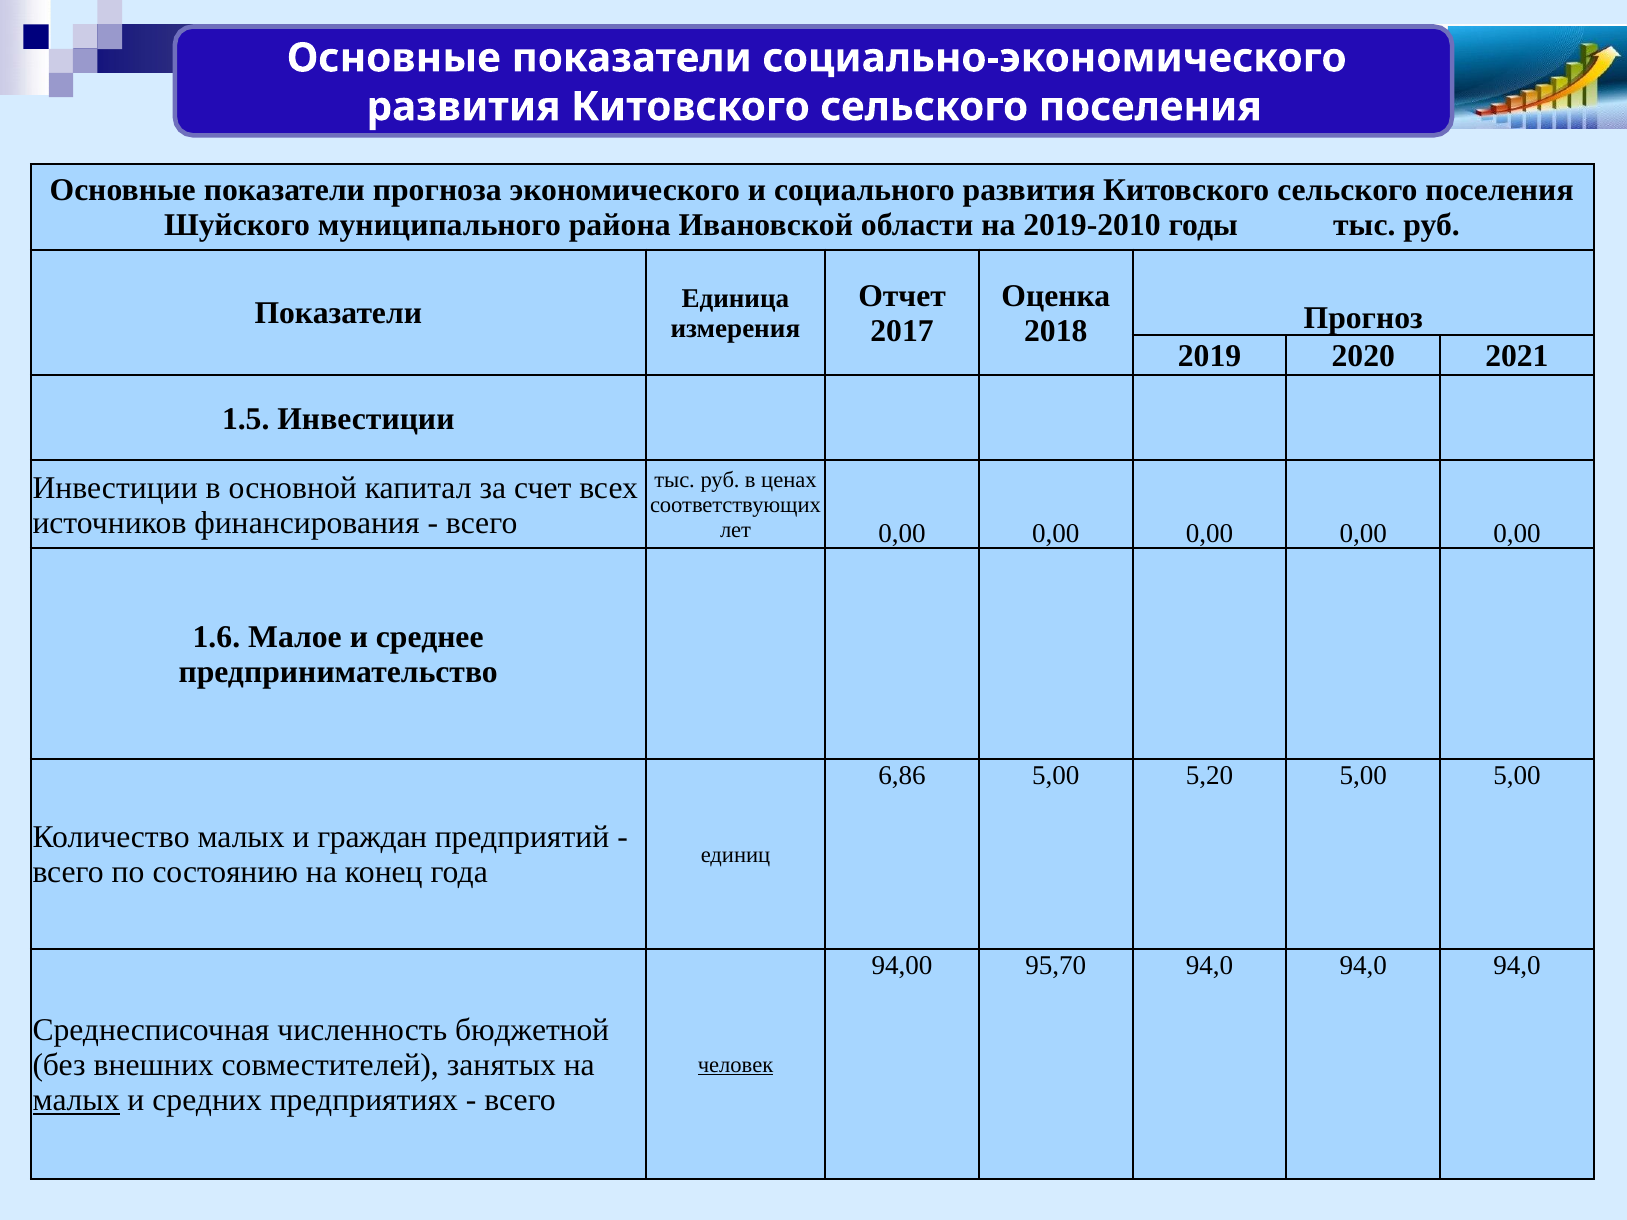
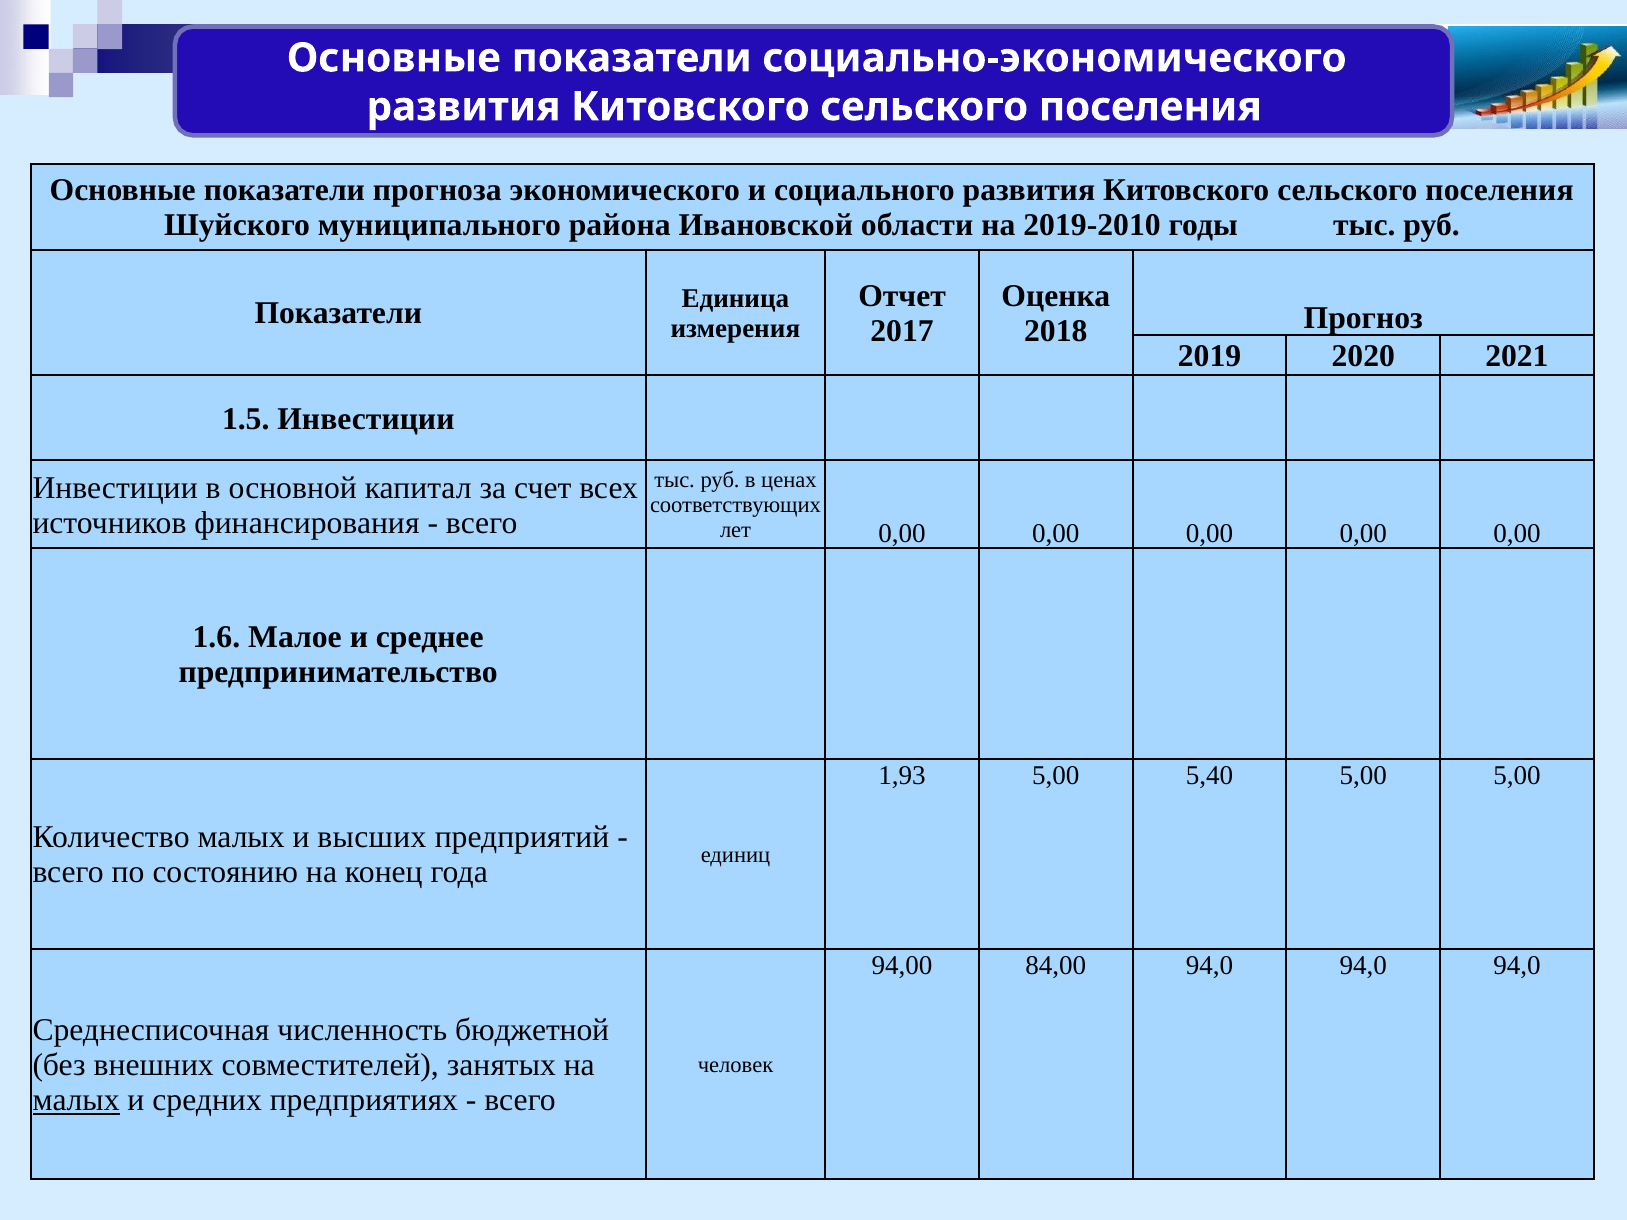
6,86: 6,86 -> 1,93
5,20: 5,20 -> 5,40
граждан: граждан -> высших
95,70: 95,70 -> 84,00
человек underline: present -> none
